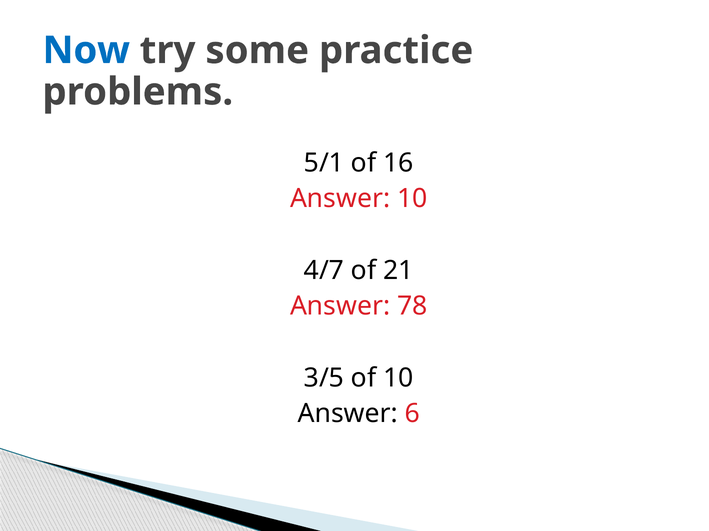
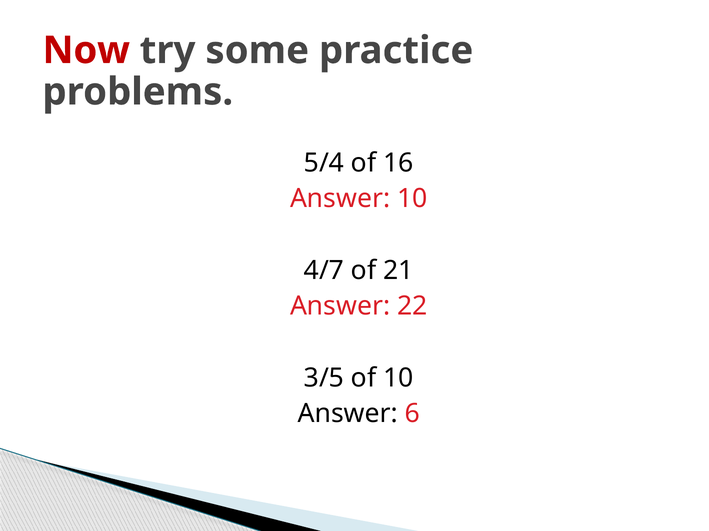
Now colour: blue -> red
5/1: 5/1 -> 5/4
78: 78 -> 22
